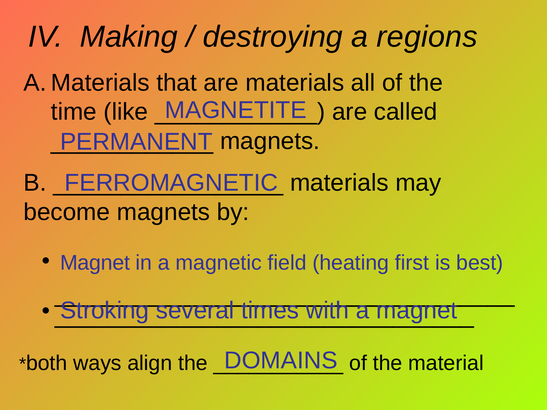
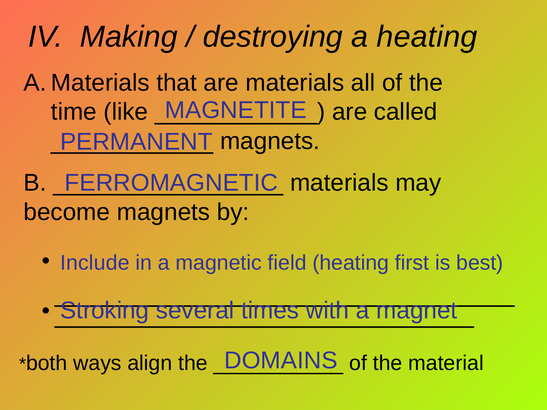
a regions: regions -> heating
Magnet at (95, 263): Magnet -> Include
